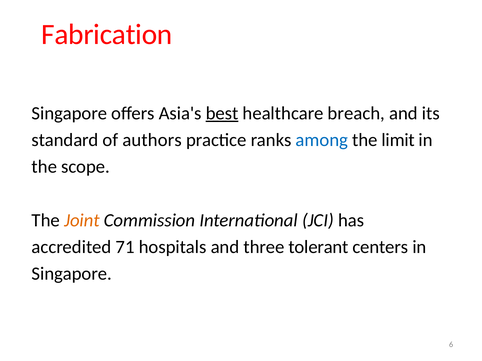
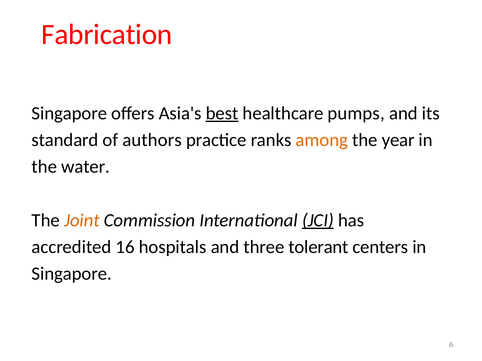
breach: breach -> pumps
among colour: blue -> orange
limit: limit -> year
scope: scope -> water
JCI underline: none -> present
71: 71 -> 16
